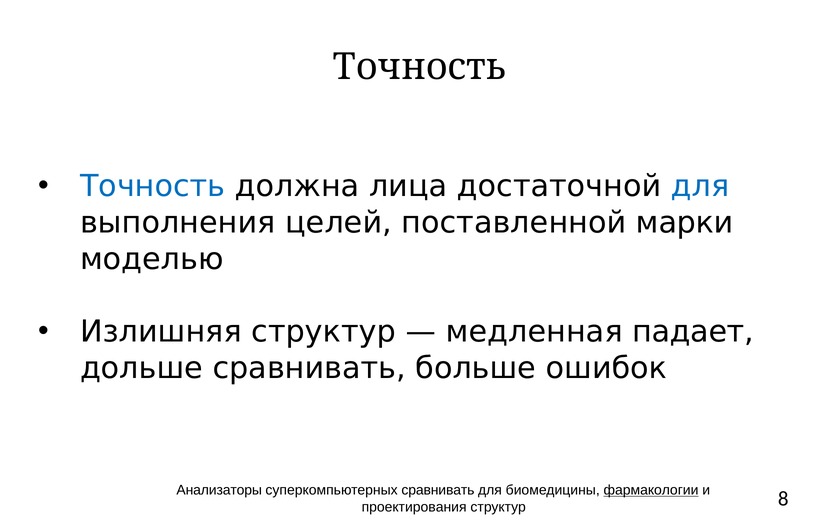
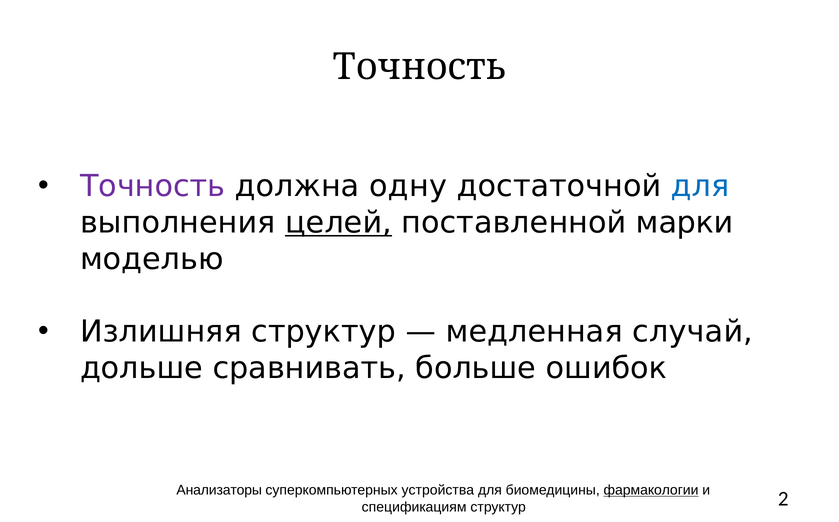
Точность at (153, 186) colour: blue -> purple
лица: лица -> одну
целей underline: none -> present
падает: падает -> случай
суперкомпьютерных сравнивать: сравнивать -> устройства
проектирования: проектирования -> спецификациям
8: 8 -> 2
